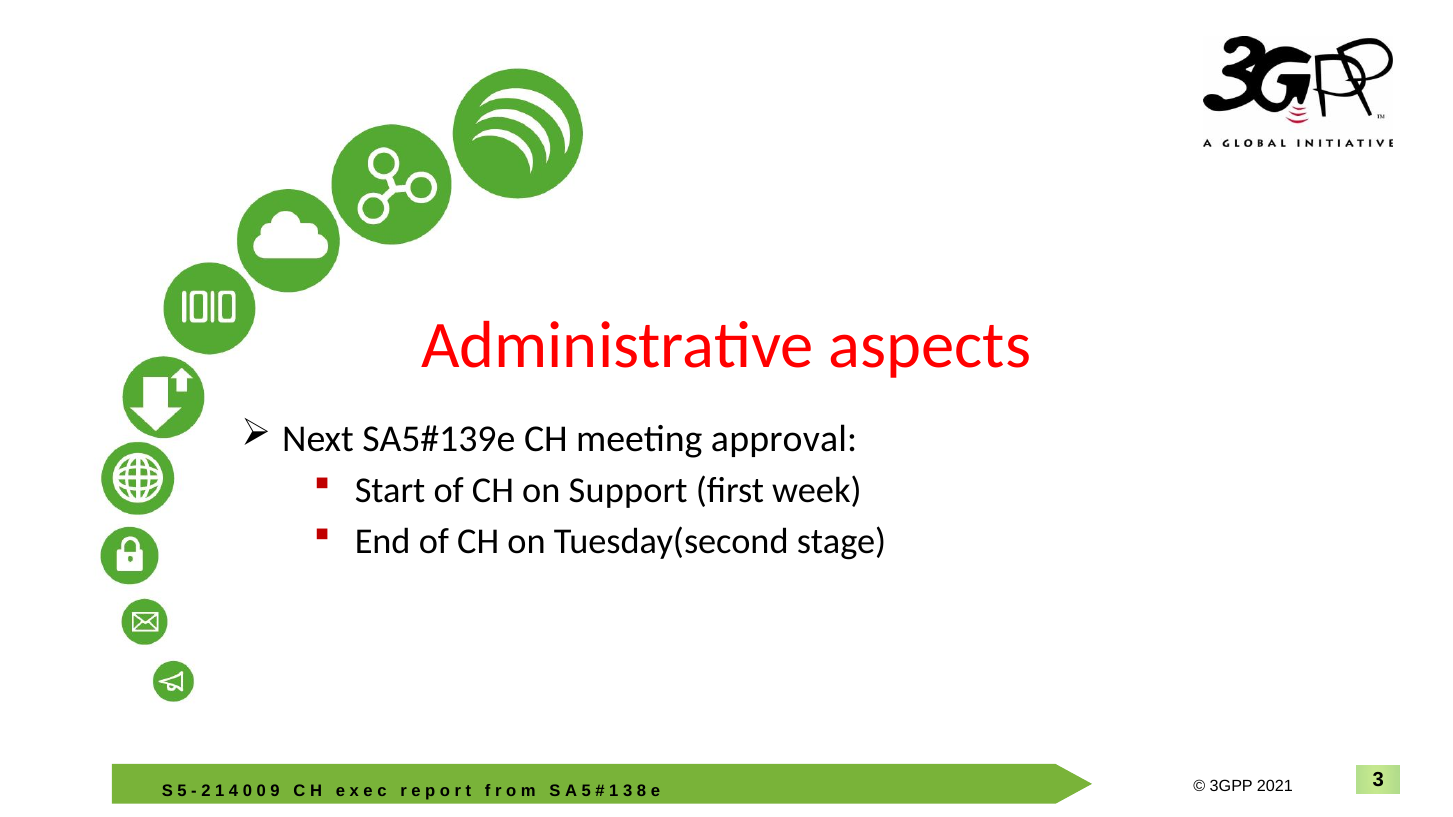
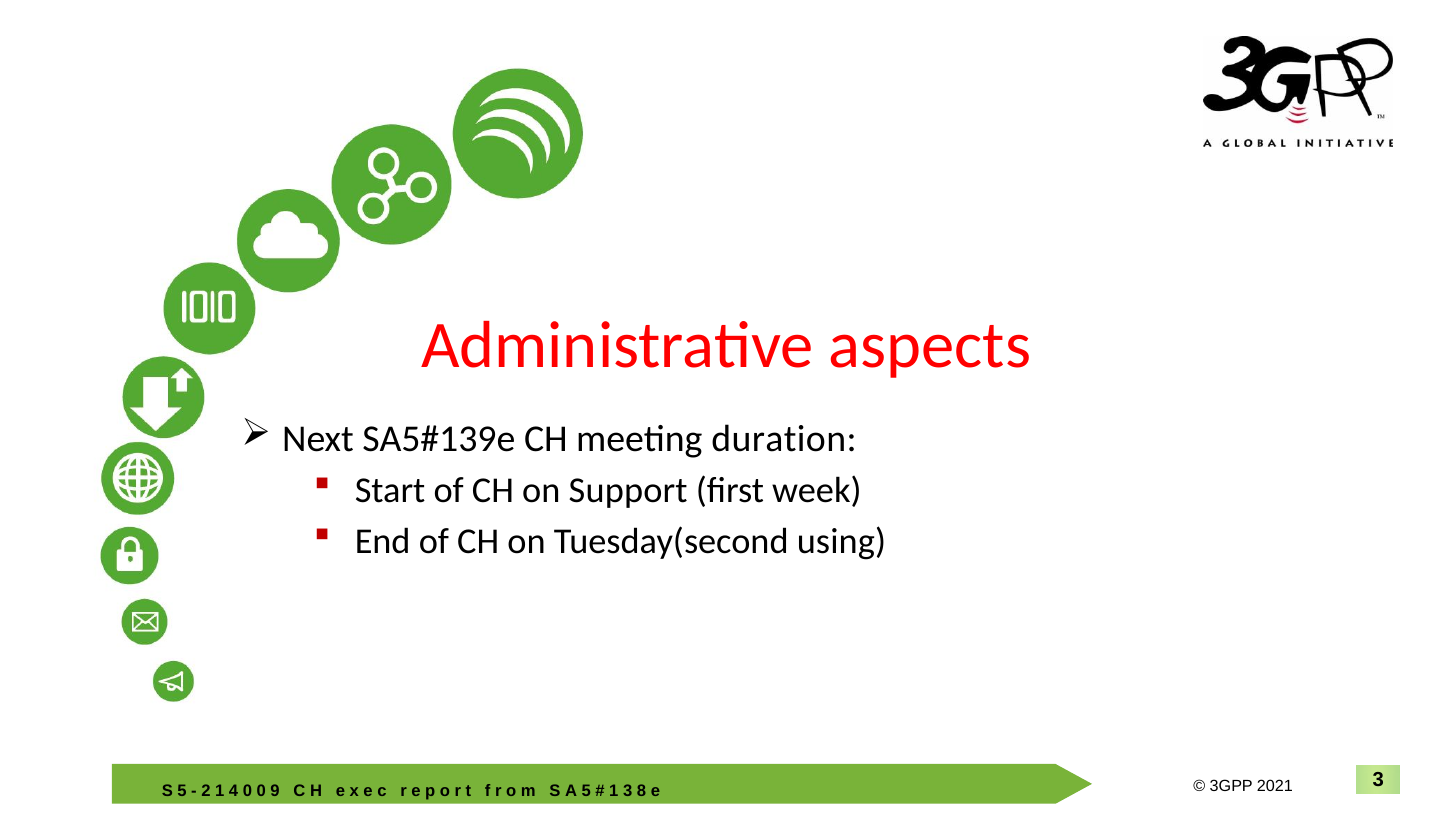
approval: approval -> duration
stage: stage -> using
